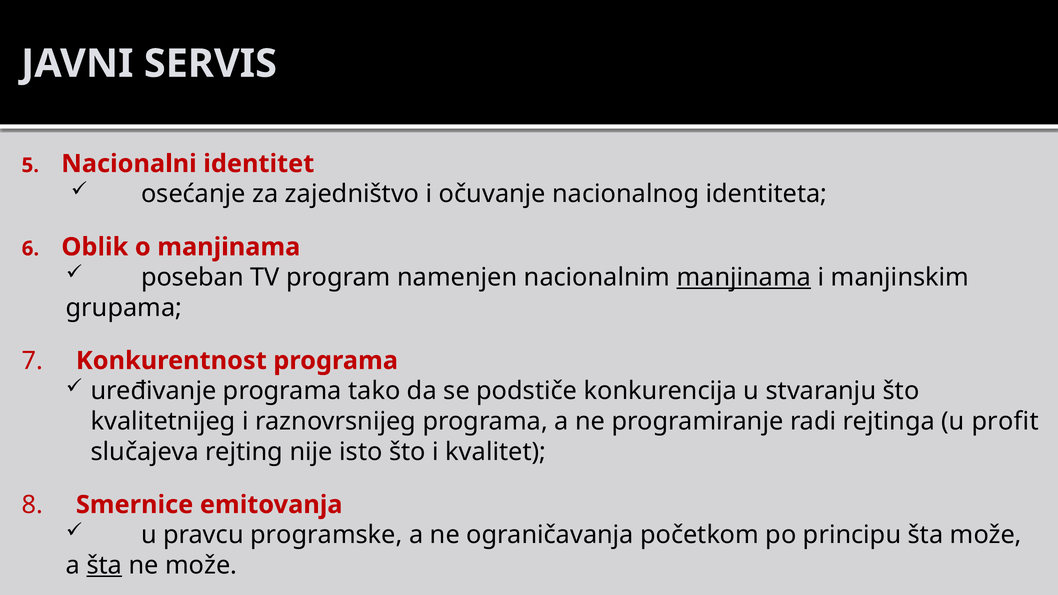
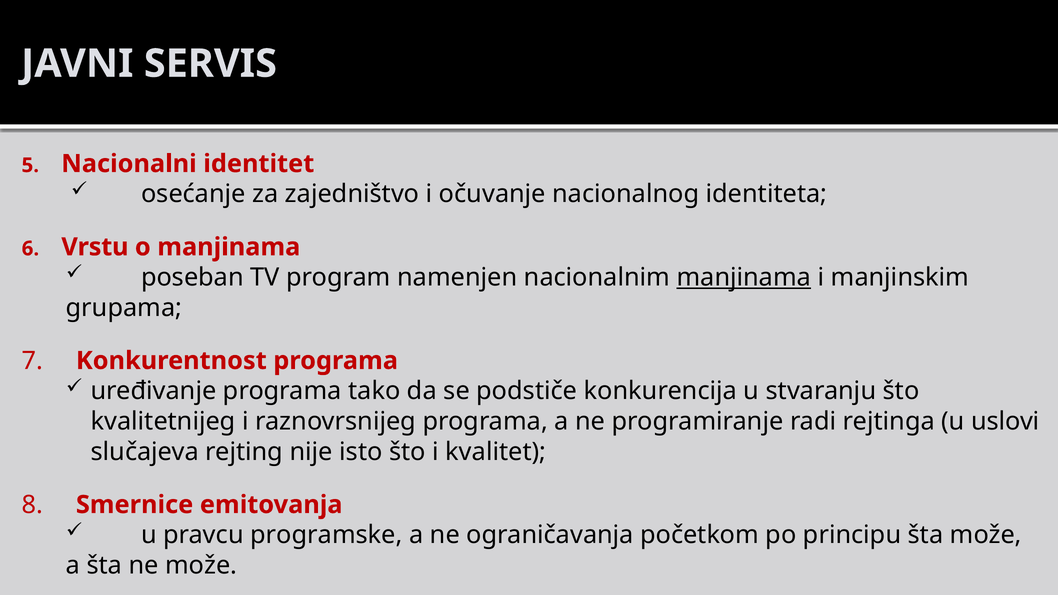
Oblik: Oblik -> Vrstu
profit: profit -> uslovi
šta at (104, 566) underline: present -> none
